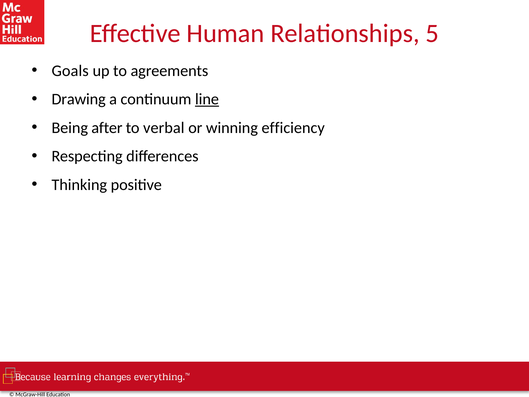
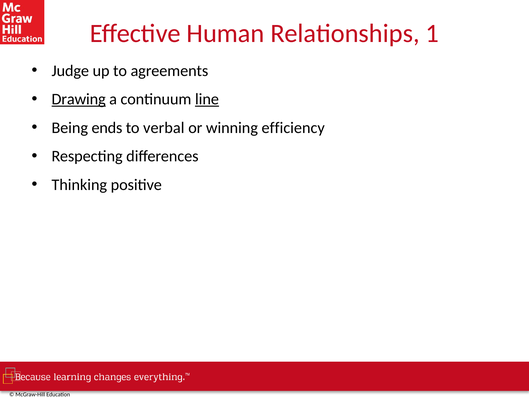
5: 5 -> 1
Goals: Goals -> Judge
Drawing underline: none -> present
after: after -> ends
